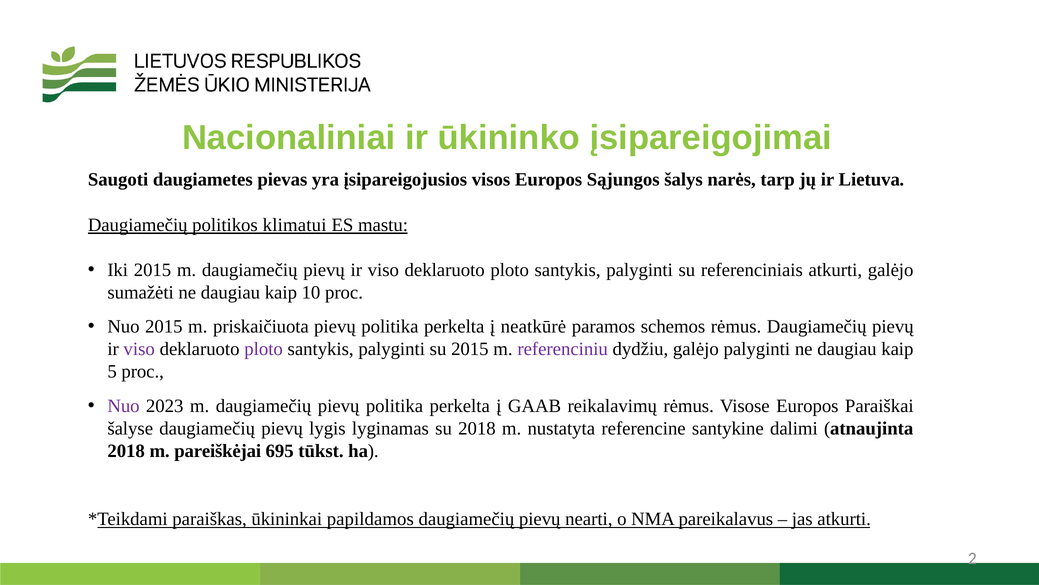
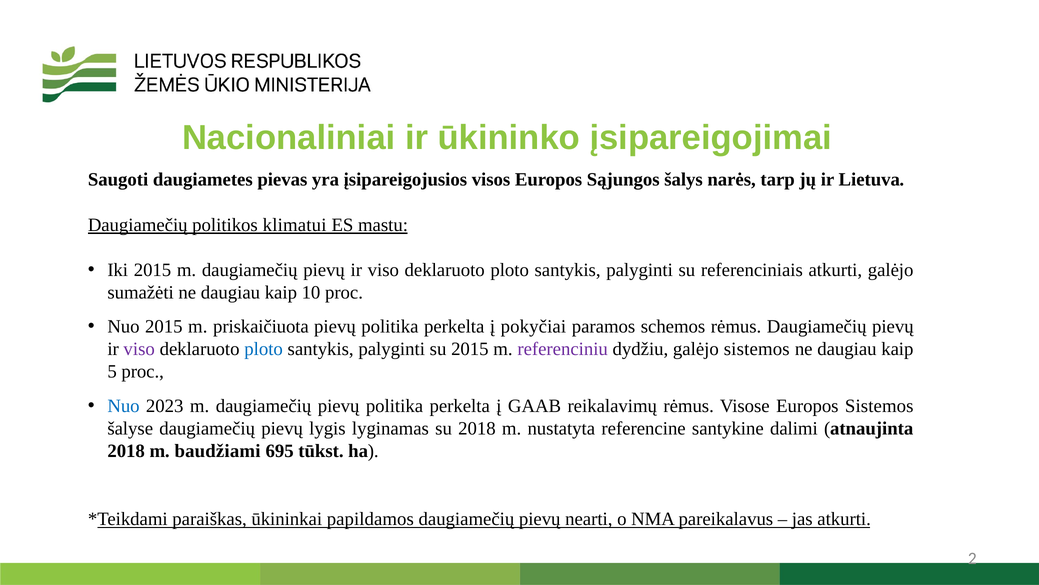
neatkūrė: neatkūrė -> pokyčiai
ploto at (264, 349) colour: purple -> blue
galėjo palyginti: palyginti -> sistemos
Nuo at (124, 406) colour: purple -> blue
Europos Paraiškai: Paraiškai -> Sistemos
pareiškėjai: pareiškėjai -> baudžiami
